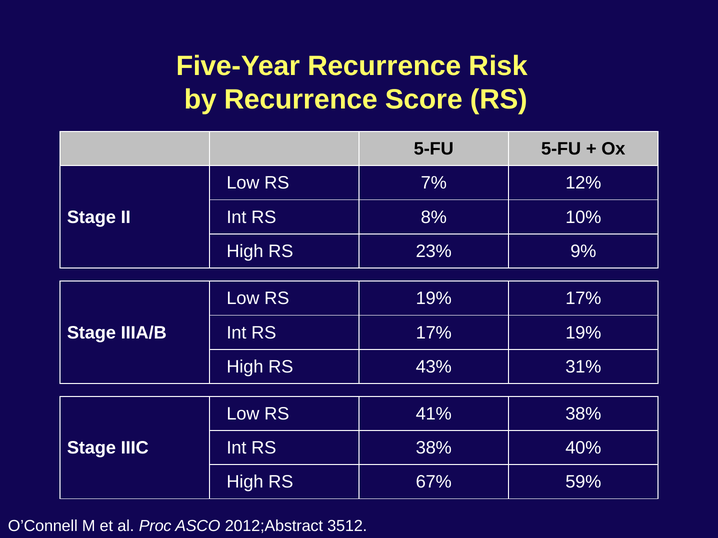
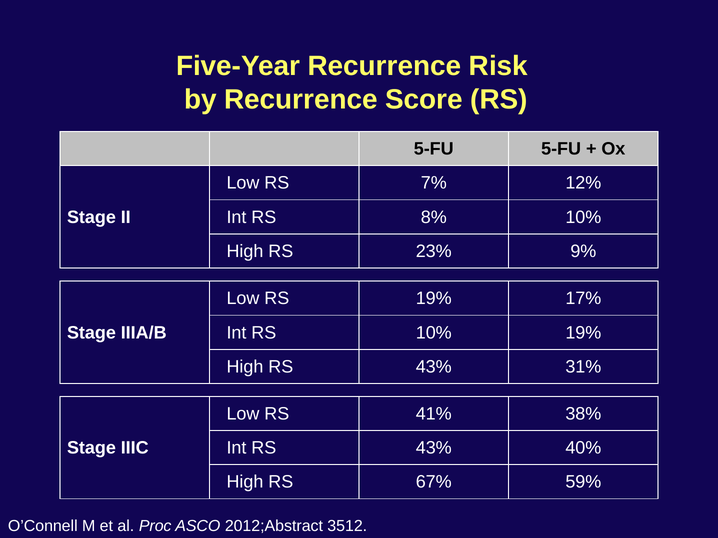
RS 17%: 17% -> 10%
Int RS 38%: 38% -> 43%
